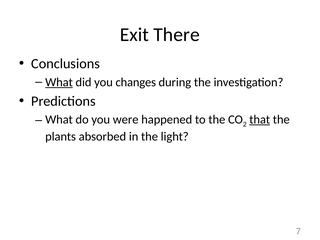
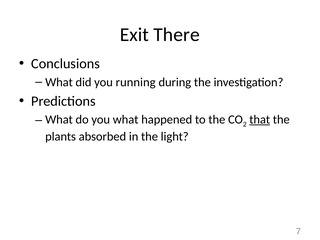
What at (59, 82) underline: present -> none
changes: changes -> running
you were: were -> what
